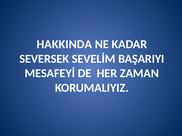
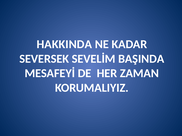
BAŞARIYI: BAŞARIYI -> BAŞINDA
